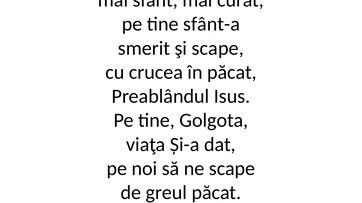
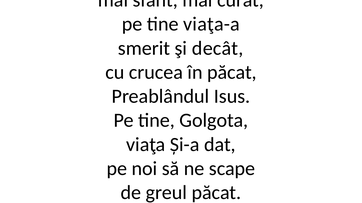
sfânt-a: sfânt-a -> viaţa-a
şi scape: scape -> decât
